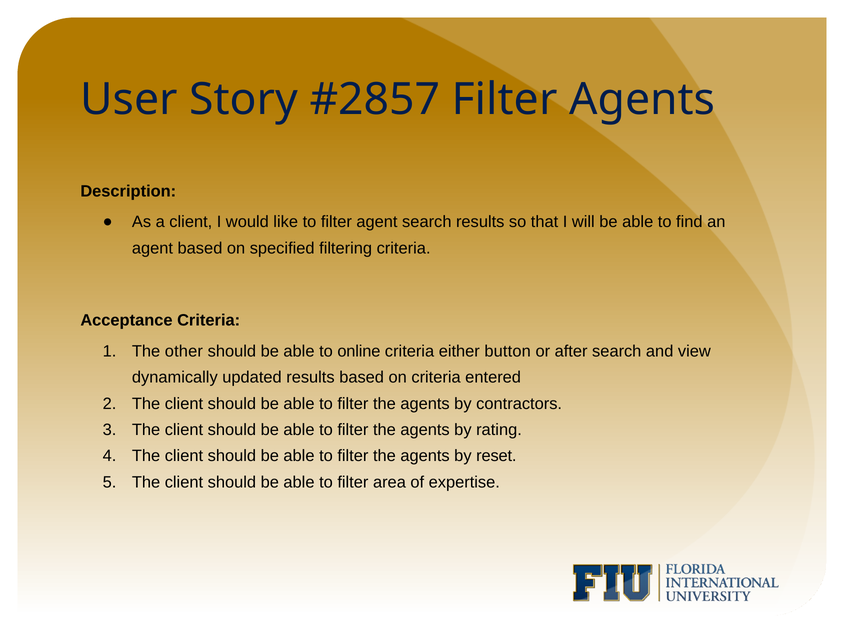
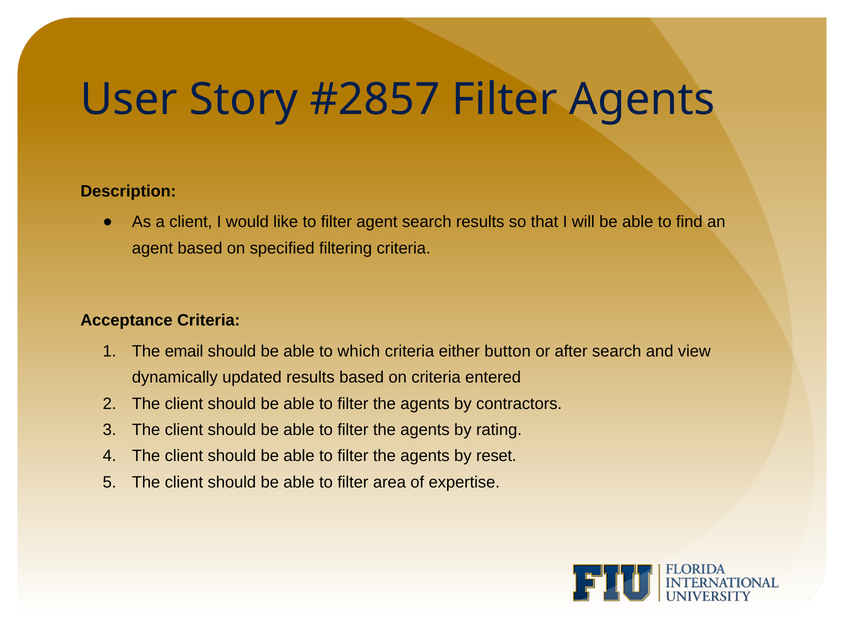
other: other -> email
online: online -> which
